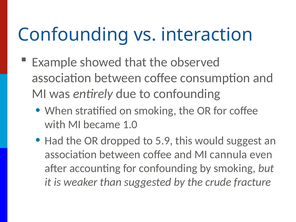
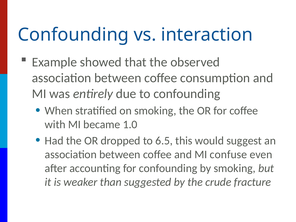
5.9: 5.9 -> 6.5
cannula: cannula -> confuse
